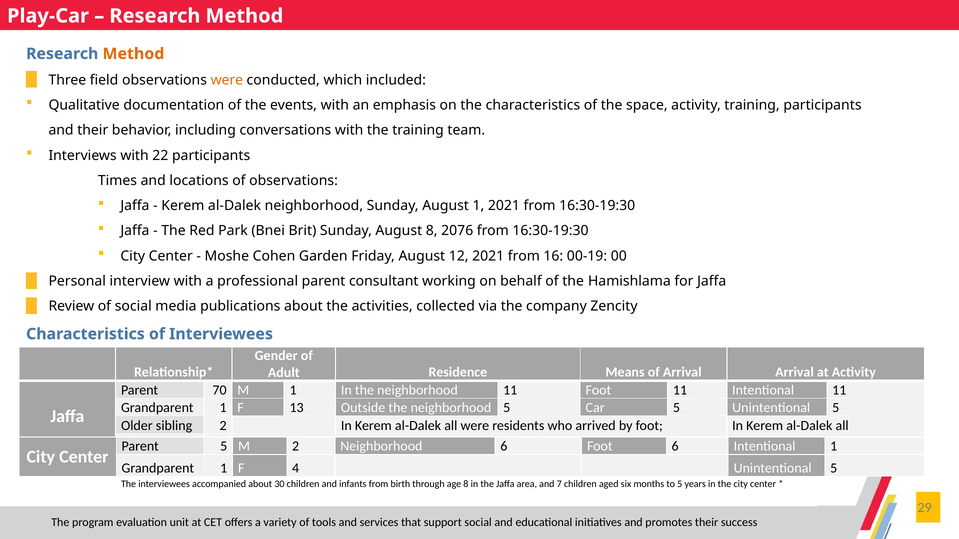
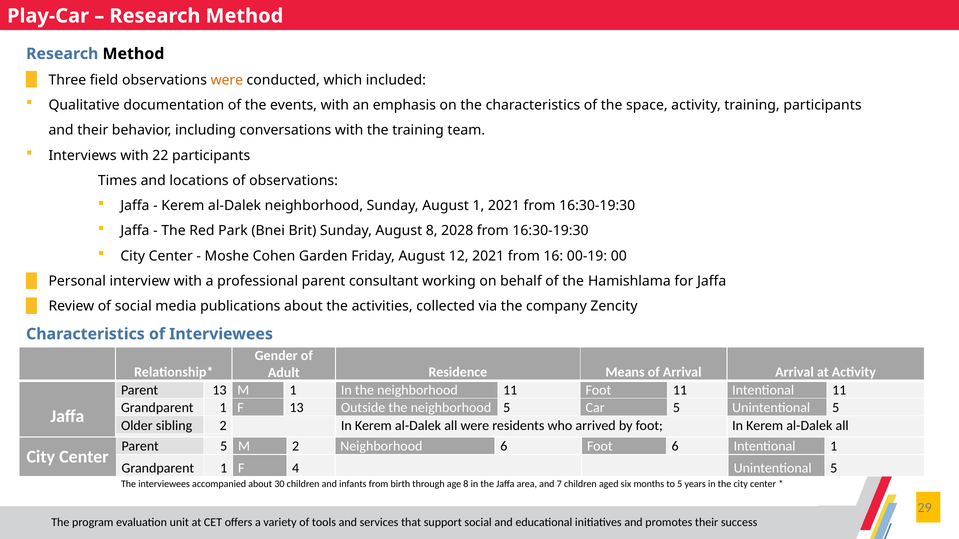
Method at (133, 54) colour: orange -> black
2076: 2076 -> 2028
Parent 70: 70 -> 13
